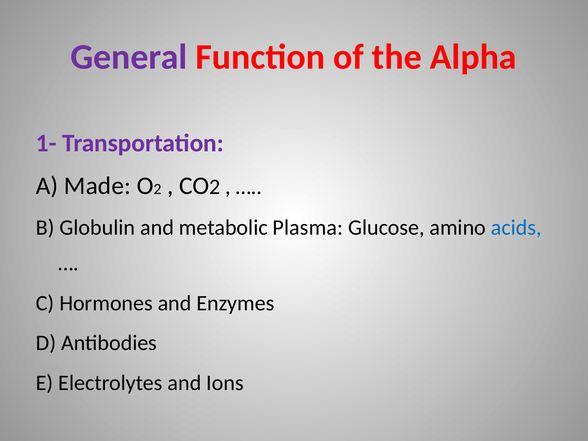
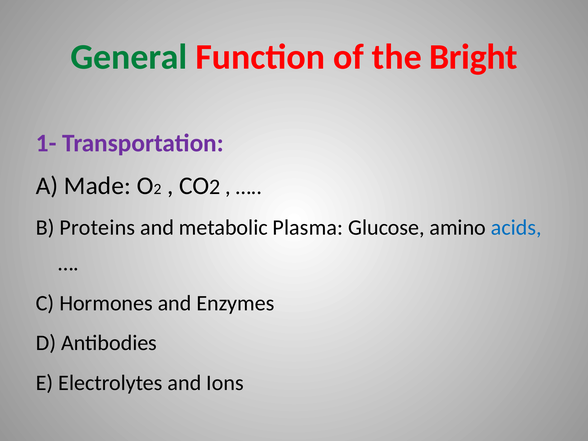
General colour: purple -> green
Alpha: Alpha -> Bright
Globulin: Globulin -> Proteins
